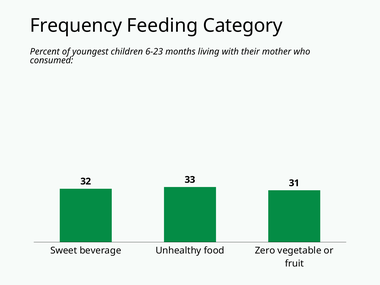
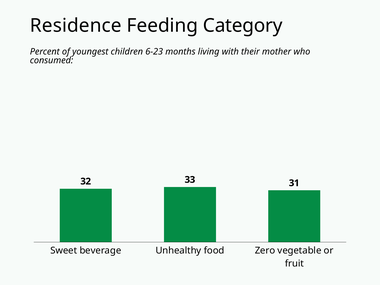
Frequency: Frequency -> Residence
